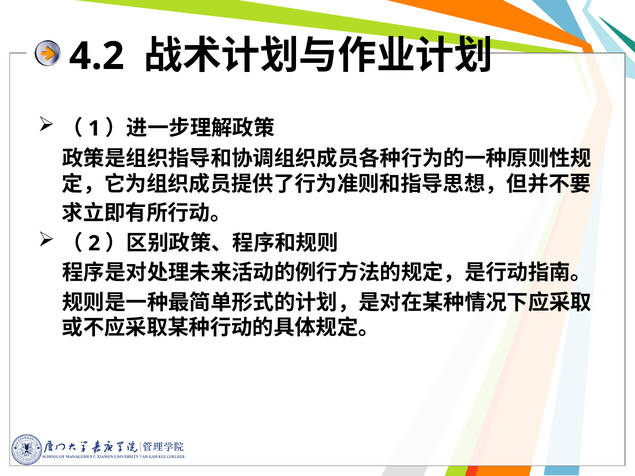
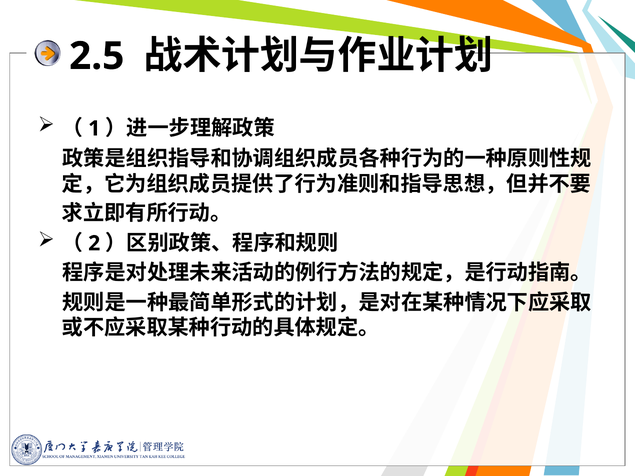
4.2: 4.2 -> 2.5
